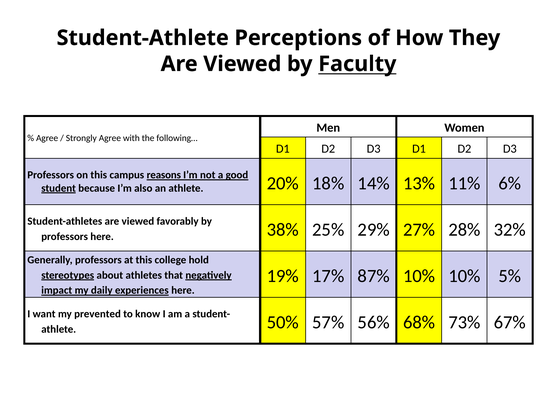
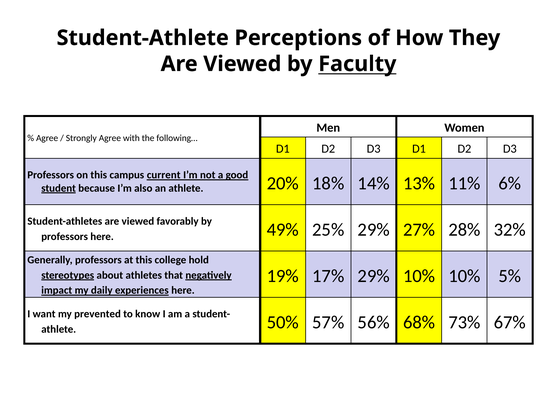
reasons: reasons -> current
38%: 38% -> 49%
17% 87%: 87% -> 29%
